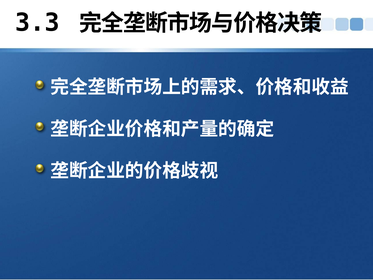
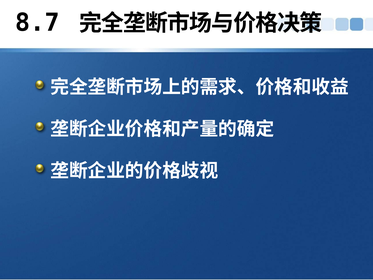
3.3: 3.3 -> 8.7
